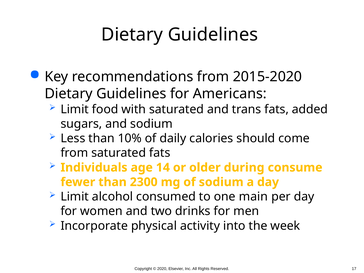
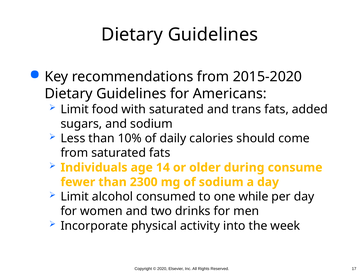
main: main -> while
